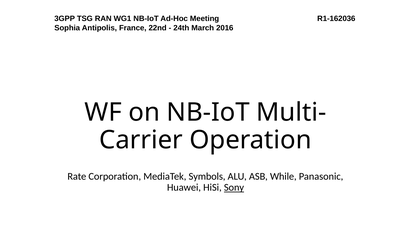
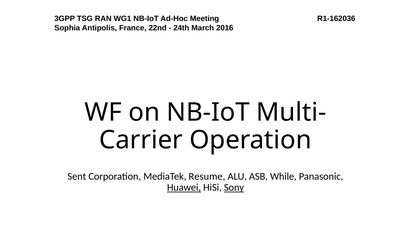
Rate: Rate -> Sent
Symbols: Symbols -> Resume
Huawei underline: none -> present
